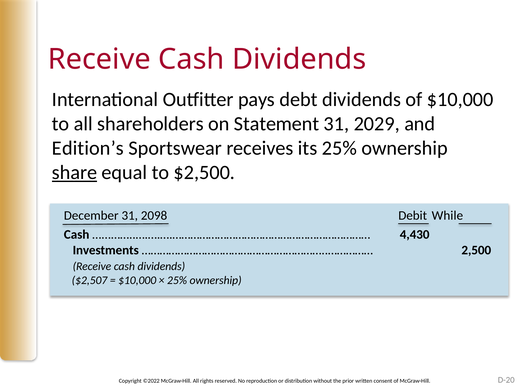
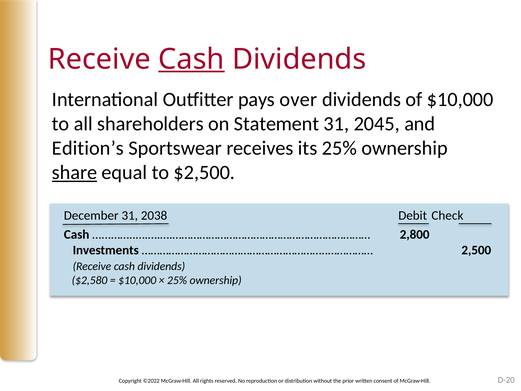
Cash at (191, 59) underline: none -> present
debt: debt -> over
2029: 2029 -> 2045
2098: 2098 -> 2038
While: While -> Check
4,430: 4,430 -> 2,800
$2,507: $2,507 -> $2,580
